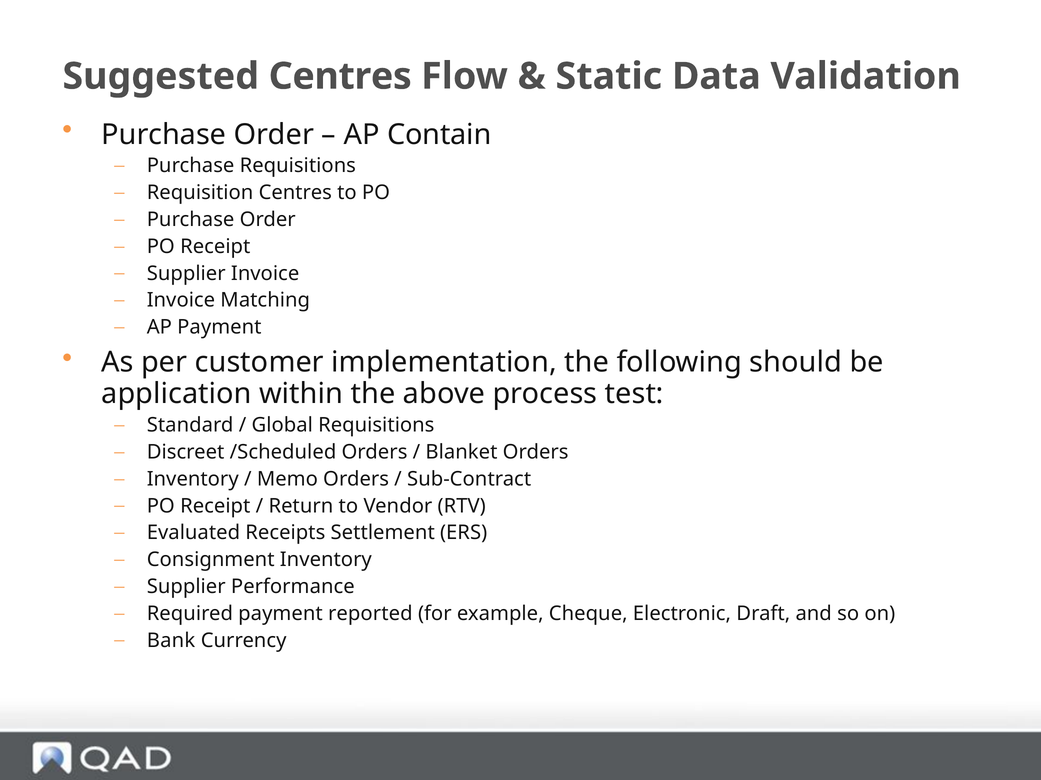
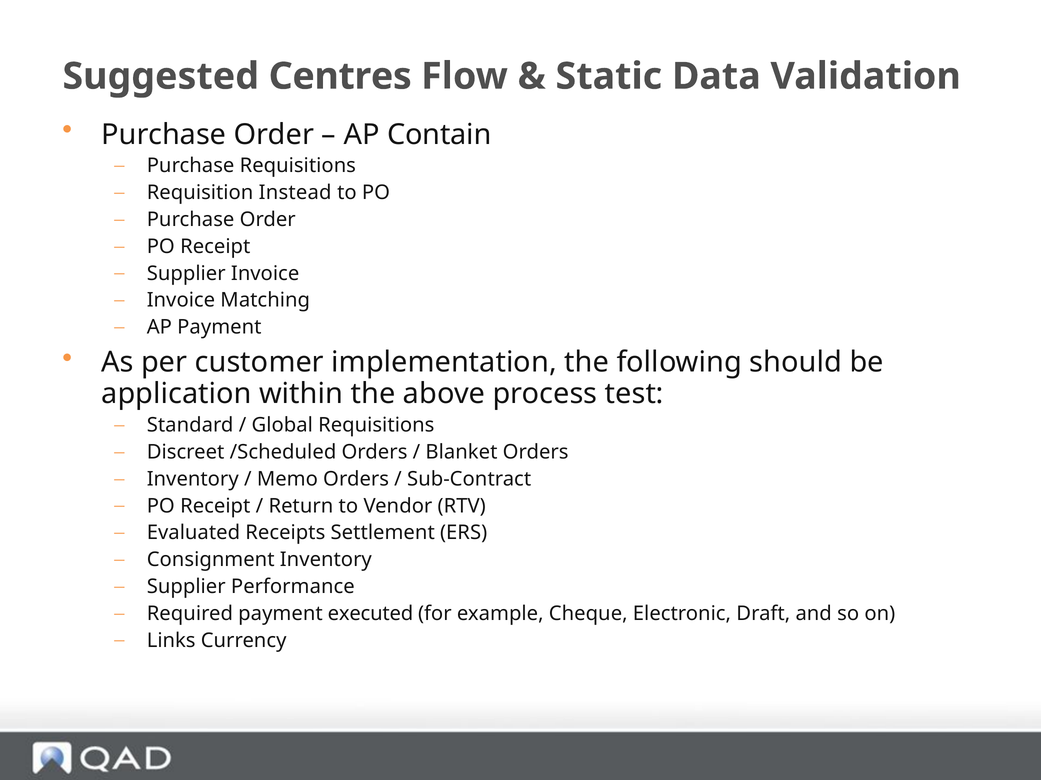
Requisition Centres: Centres -> Instead
reported: reported -> executed
Bank: Bank -> Links
